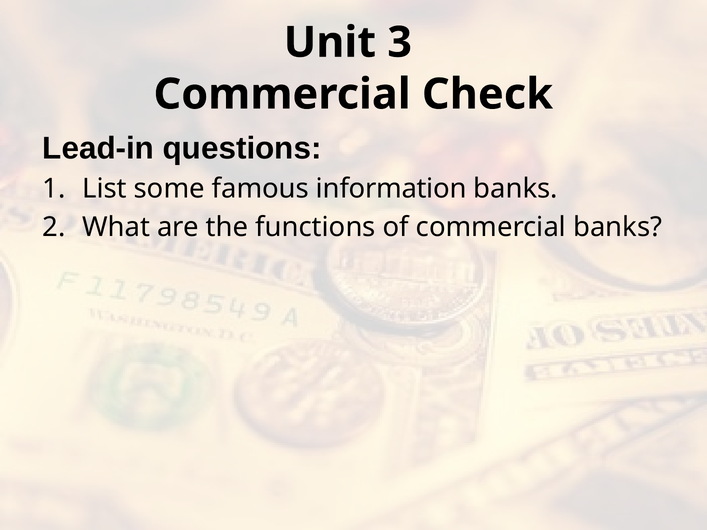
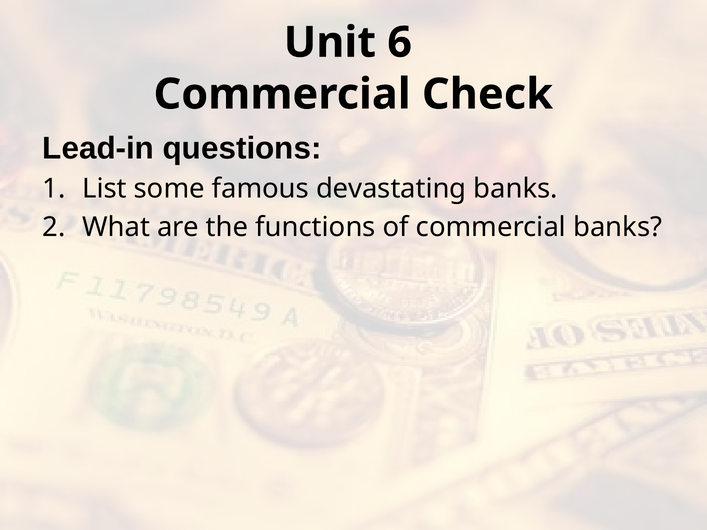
3: 3 -> 6
information: information -> devastating
